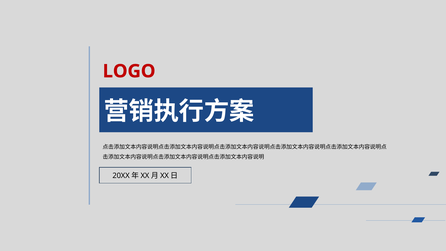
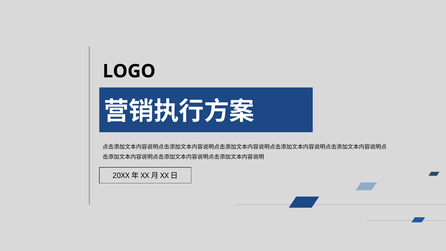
LOGO colour: red -> black
